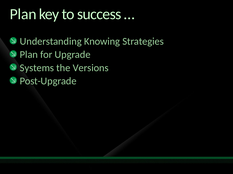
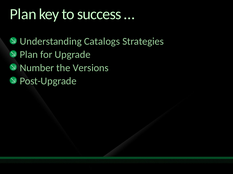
Knowing: Knowing -> Catalogs
Systems: Systems -> Number
